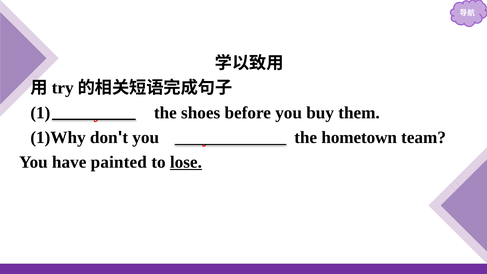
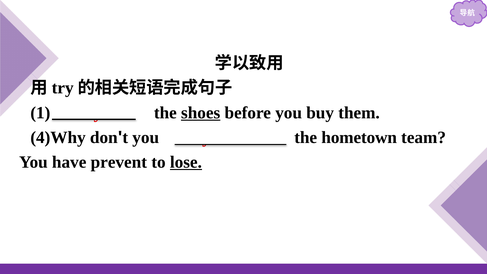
shoes underline: none -> present
1)Why: 1)Why -> 4)Why
painted: painted -> prevent
